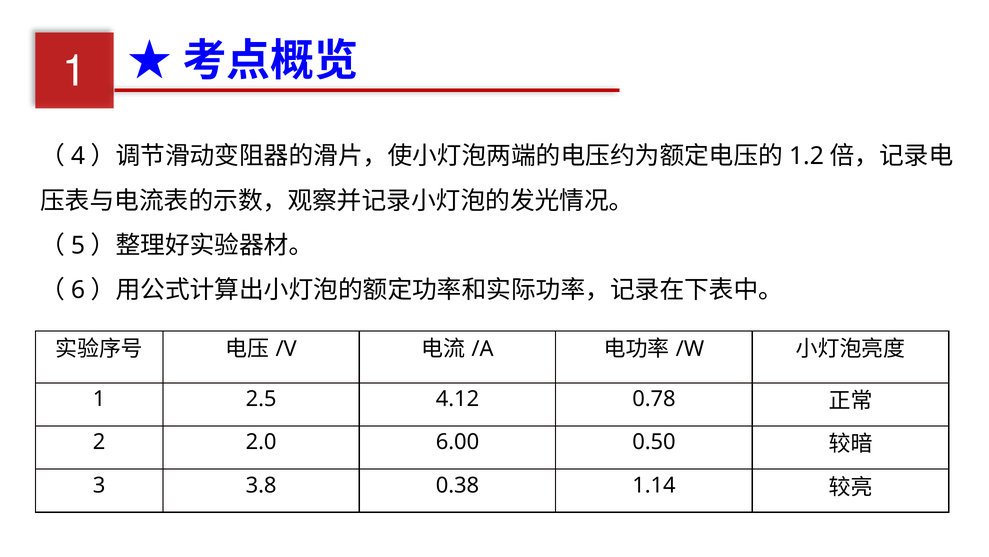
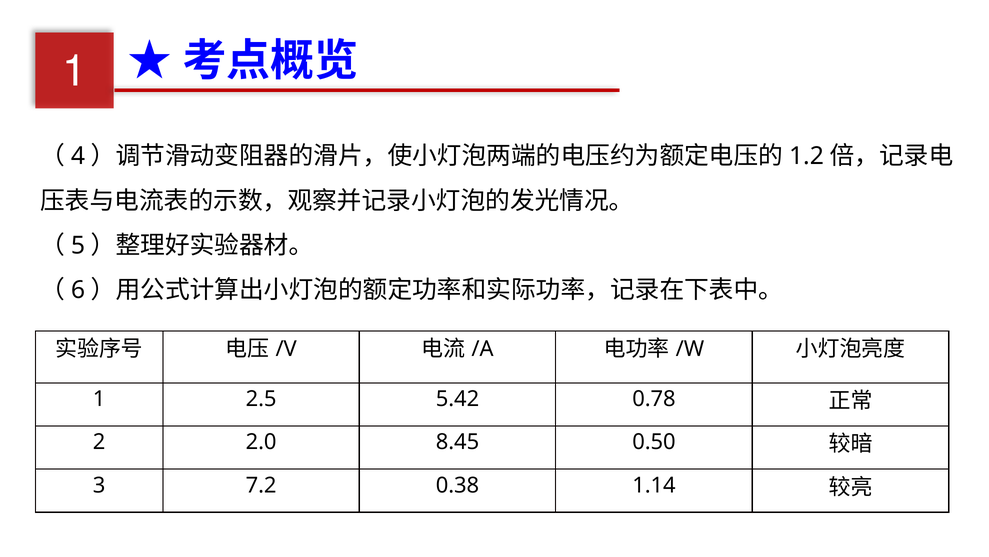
4.12: 4.12 -> 5.42
6.00: 6.00 -> 8.45
3.8: 3.8 -> 7.2
